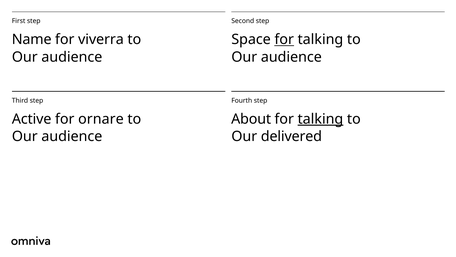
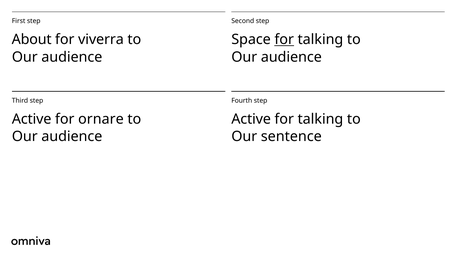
Name: Name -> About
About at (251, 119): About -> Active
talking at (320, 119) underline: present -> none
delivered: delivered -> sentence
